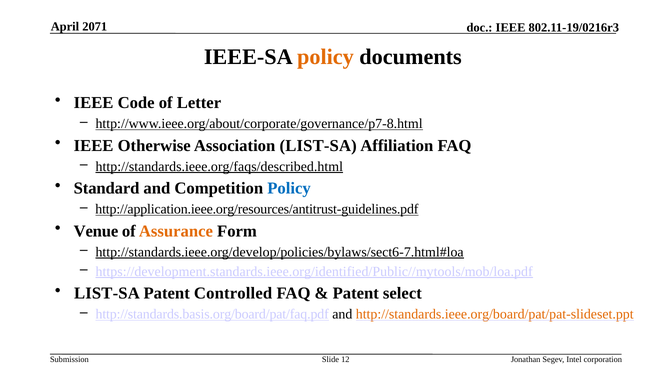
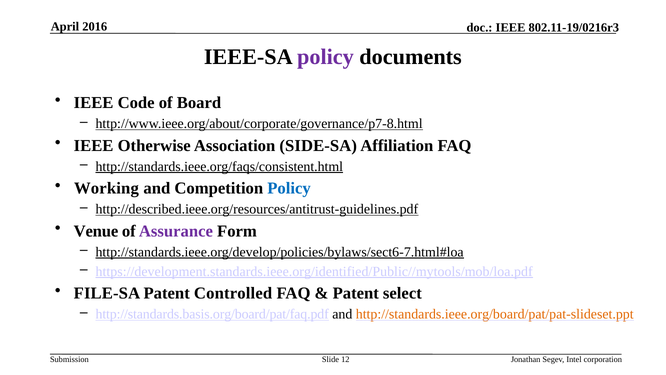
2071: 2071 -> 2016
policy at (325, 57) colour: orange -> purple
Letter: Letter -> Board
Association LIST-SA: LIST-SA -> SIDE-SA
http://standards.ieee.org/faqs/described.html: http://standards.ieee.org/faqs/described.html -> http://standards.ieee.org/faqs/consistent.html
Standard: Standard -> Working
http://application.ieee.org/resources/antitrust-guidelines.pdf: http://application.ieee.org/resources/antitrust-guidelines.pdf -> http://described.ieee.org/resources/antitrust-guidelines.pdf
Assurance colour: orange -> purple
LIST-SA at (107, 293): LIST-SA -> FILE-SA
